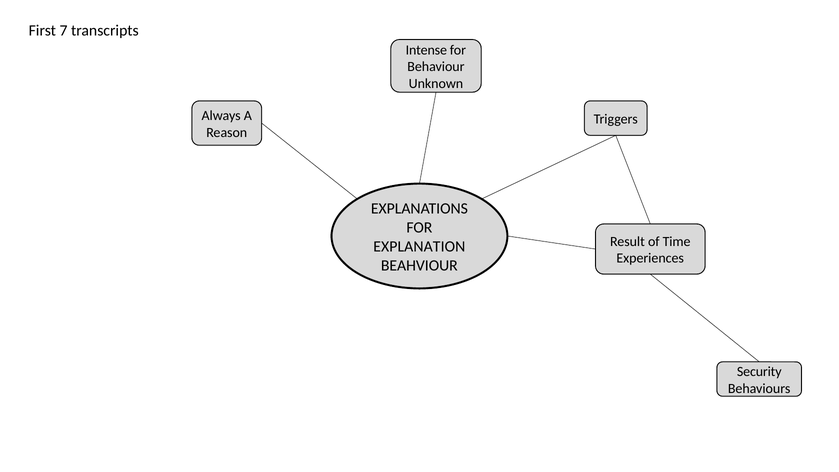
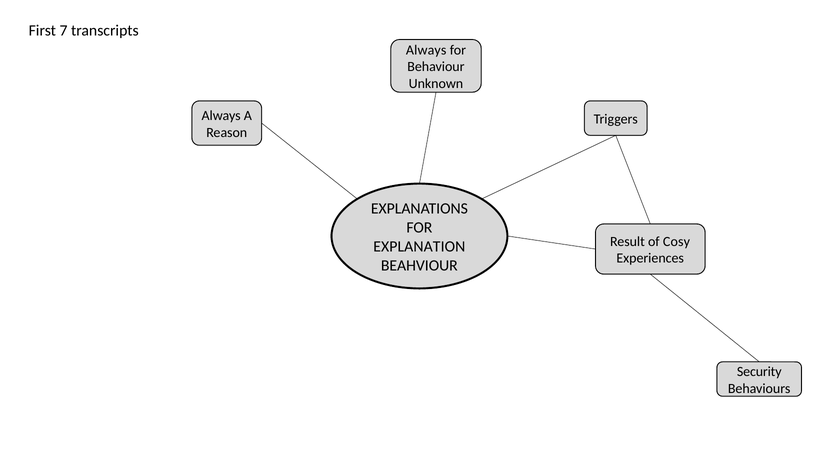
Intense at (426, 50): Intense -> Always
Time: Time -> Cosy
